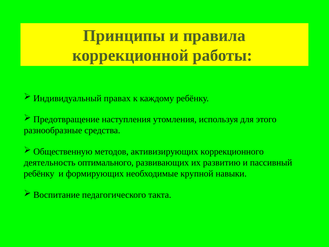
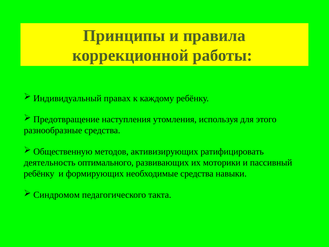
коррекционного: коррекционного -> ратифицировать
развитию: развитию -> моторики
необходимые крупной: крупной -> средства
Воспитание: Воспитание -> Синдромом
